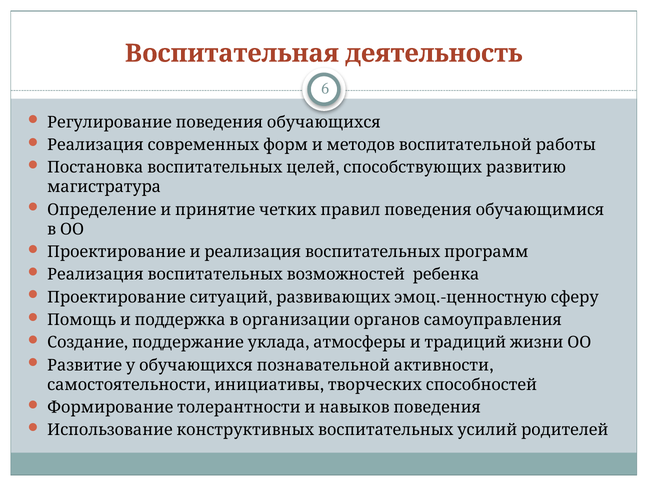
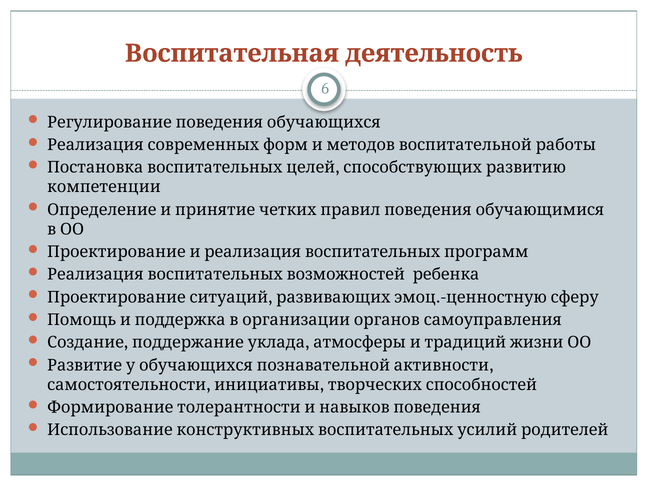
магистратура: магистратура -> компетенции
